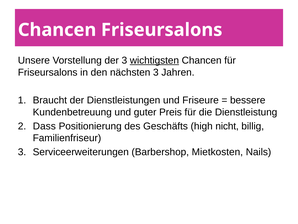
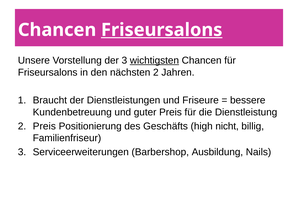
Friseursalons at (162, 30) underline: none -> present
nächsten 3: 3 -> 2
Dass at (44, 126): Dass -> Preis
Mietkosten: Mietkosten -> Ausbildung
